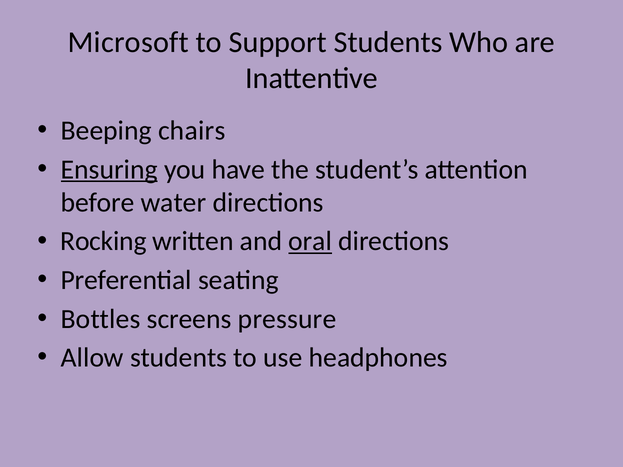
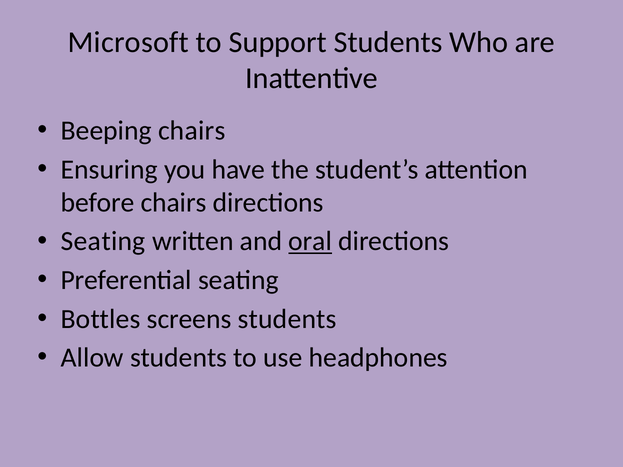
Ensuring underline: present -> none
before water: water -> chairs
Rocking at (103, 241): Rocking -> Seating
screens pressure: pressure -> students
